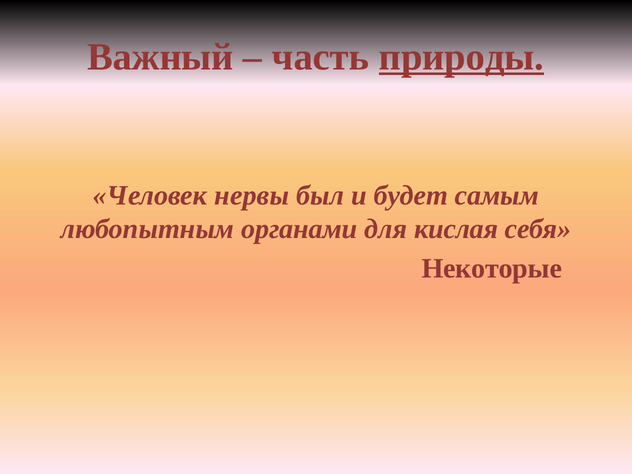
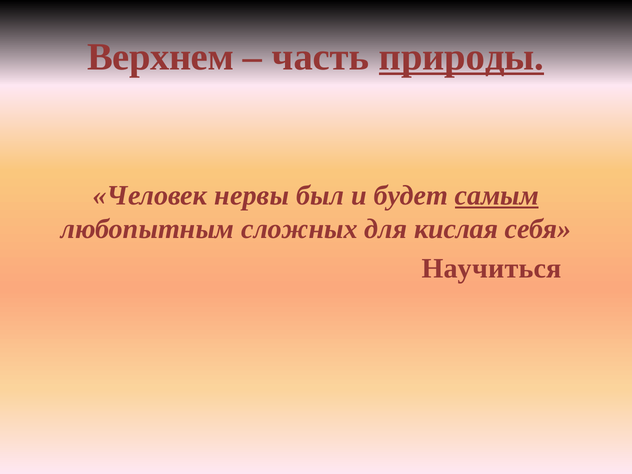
Важный: Важный -> Верхнем
самым underline: none -> present
органами: органами -> сложных
Некоторые: Некоторые -> Научиться
